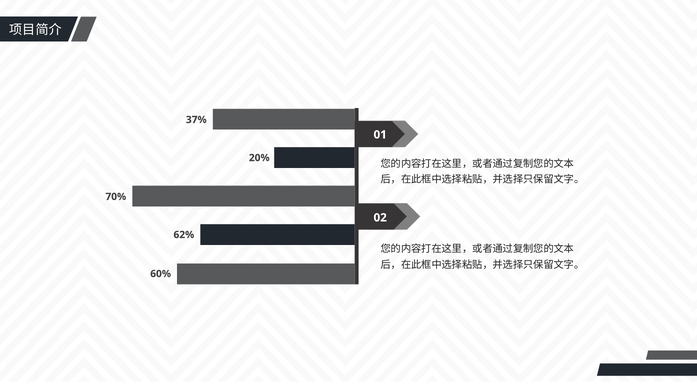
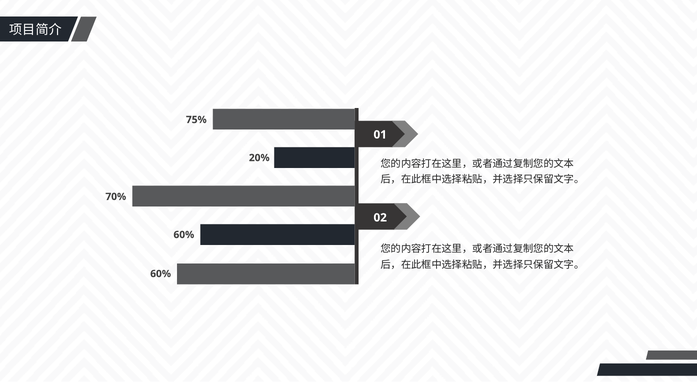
37%: 37% -> 75%
62% at (184, 235): 62% -> 60%
